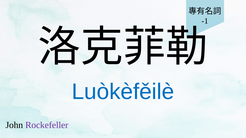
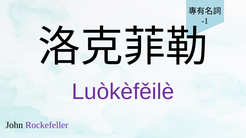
Luòkèfěilè colour: blue -> purple
